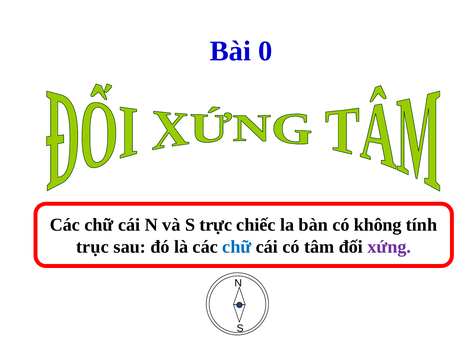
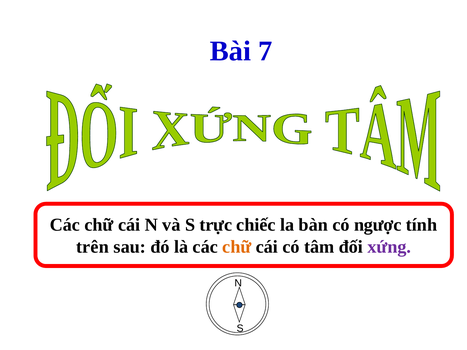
0: 0 -> 7
không: không -> ngược
trục: trục -> trên
chữ at (237, 247) colour: blue -> orange
